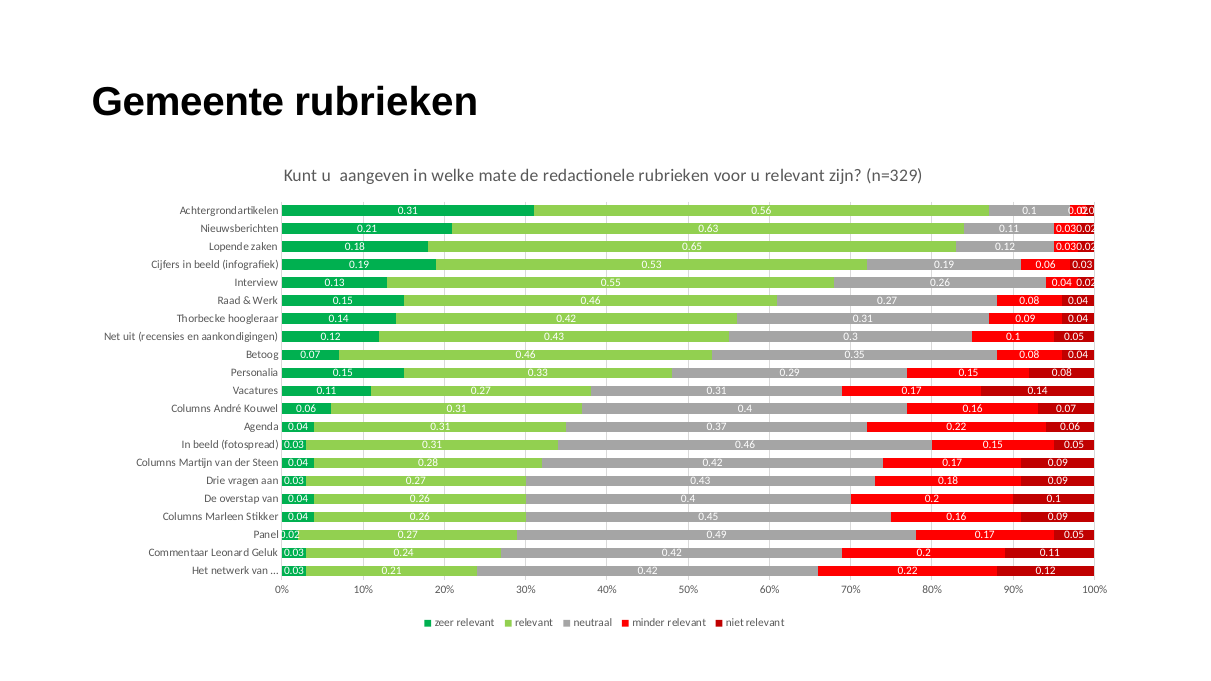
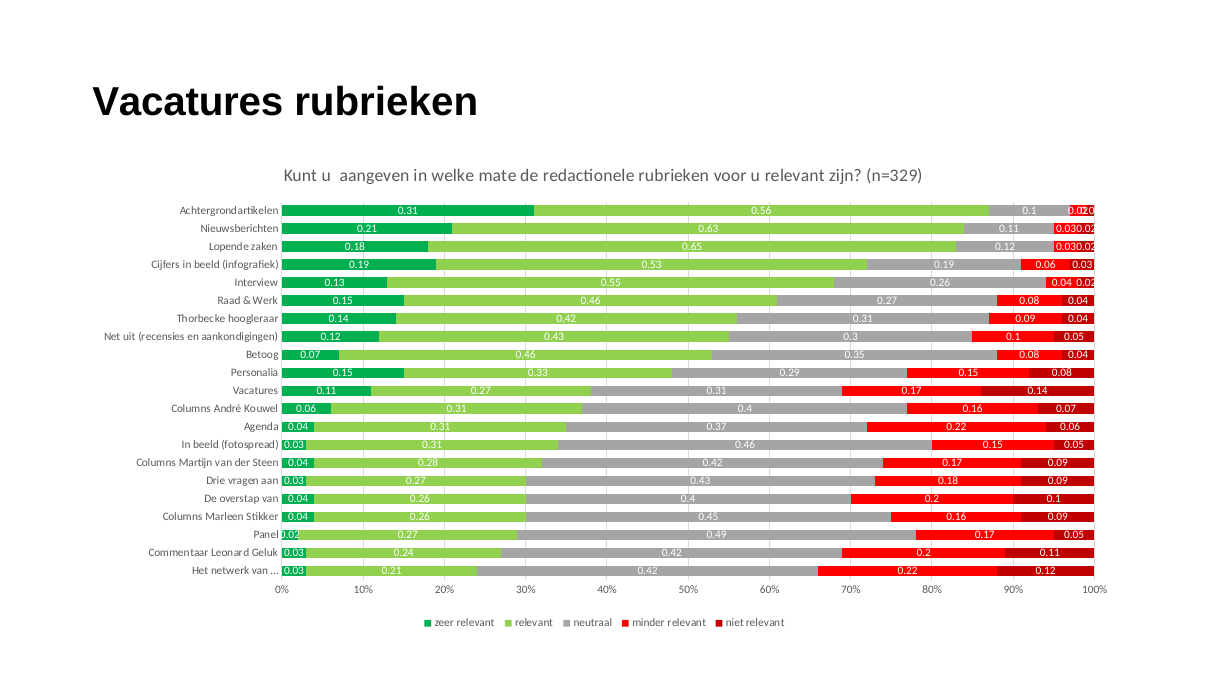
Gemeente at (188, 102): Gemeente -> Vacatures
